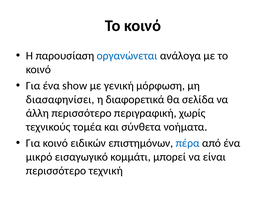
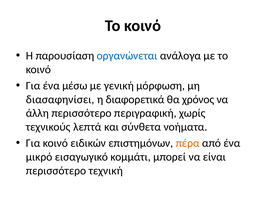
show: show -> μέσω
σελίδα: σελίδα -> χρόνος
τομέα: τομέα -> λεπτά
πέρα colour: blue -> orange
